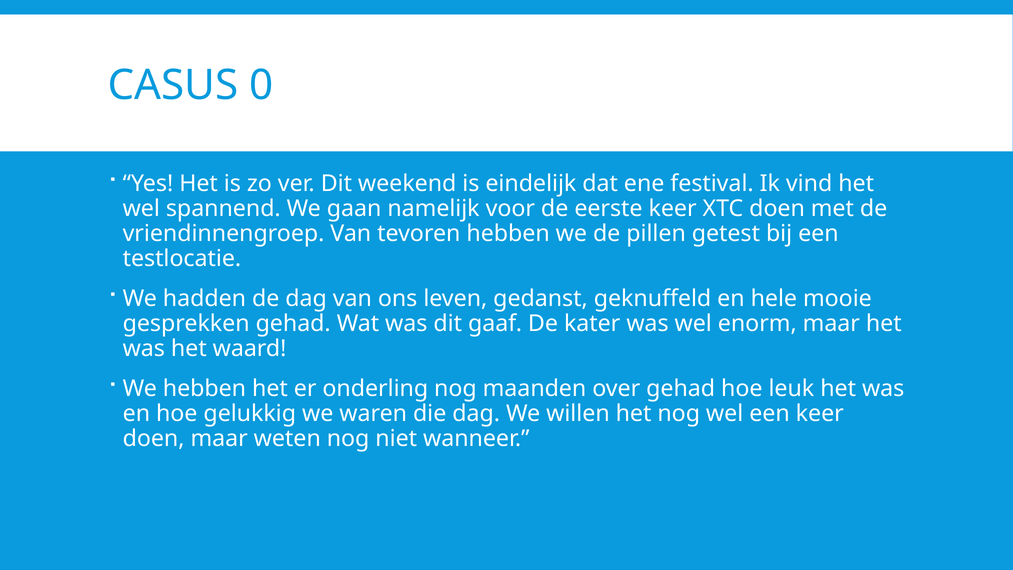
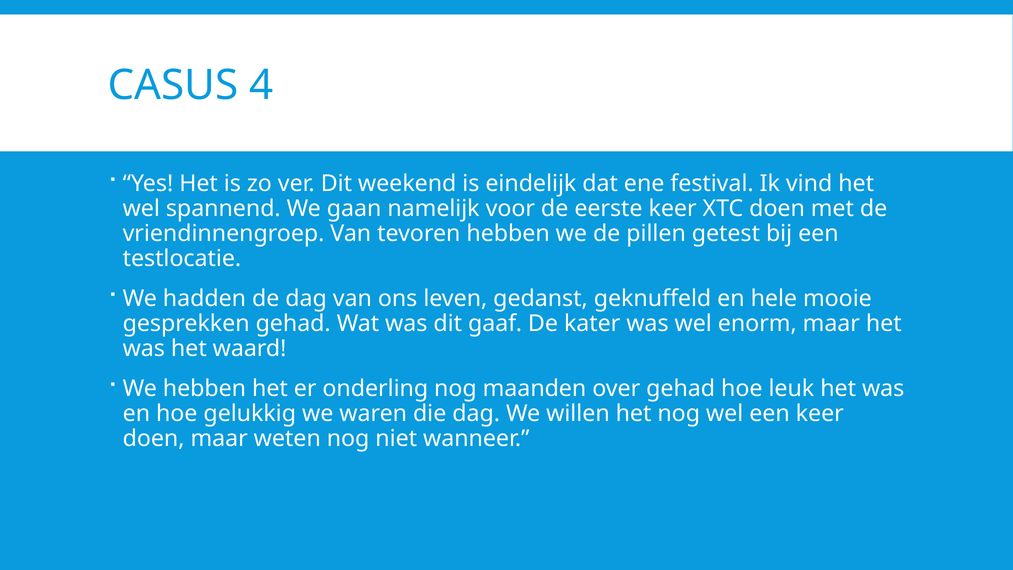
0: 0 -> 4
